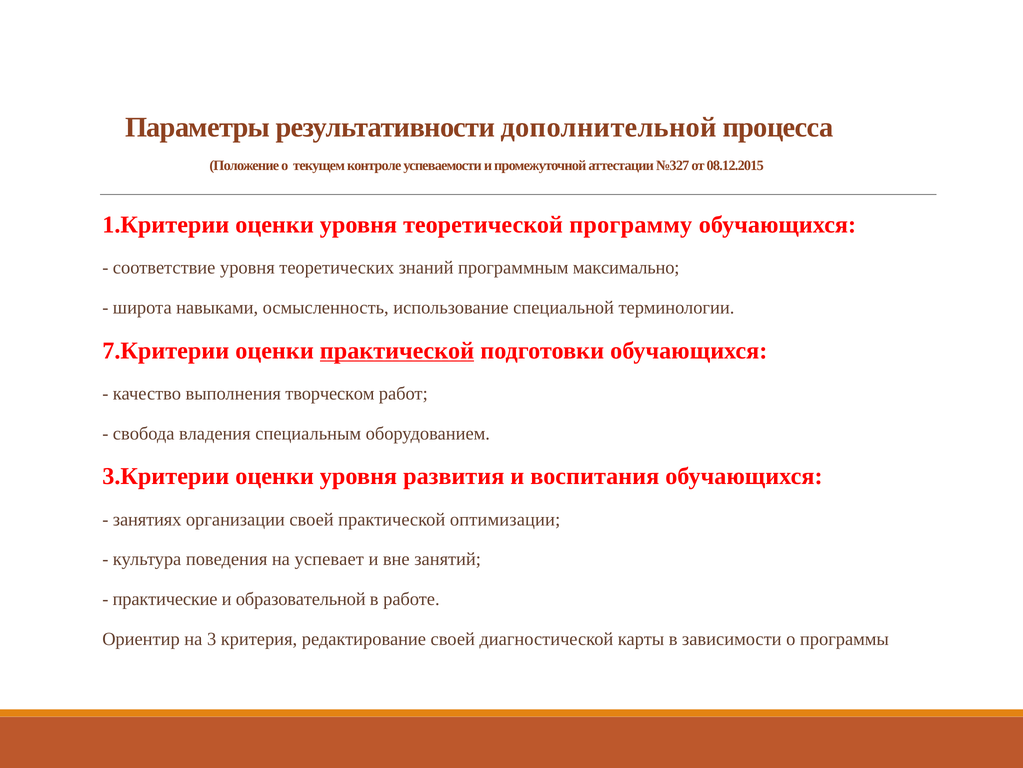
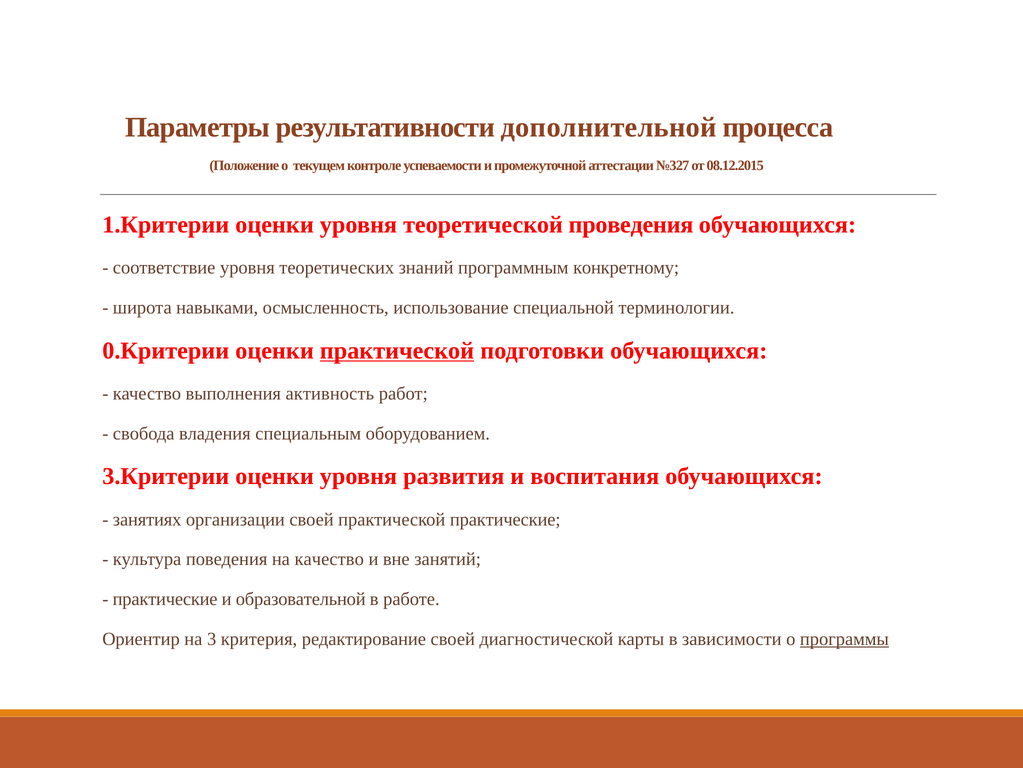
программу: программу -> проведения
максимально: максимально -> конкретному
7.Критерии: 7.Критерии -> 0.Критерии
творческом: творческом -> активность
практической оптимизации: оптимизации -> практические
на успевает: успевает -> качество
программы underline: none -> present
